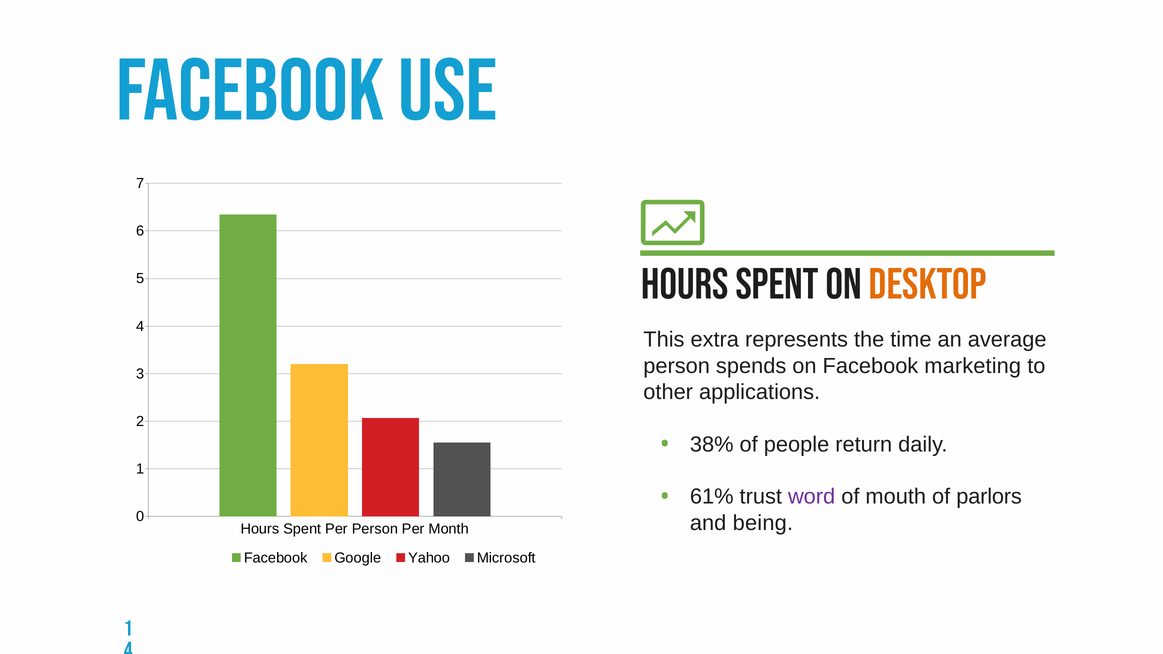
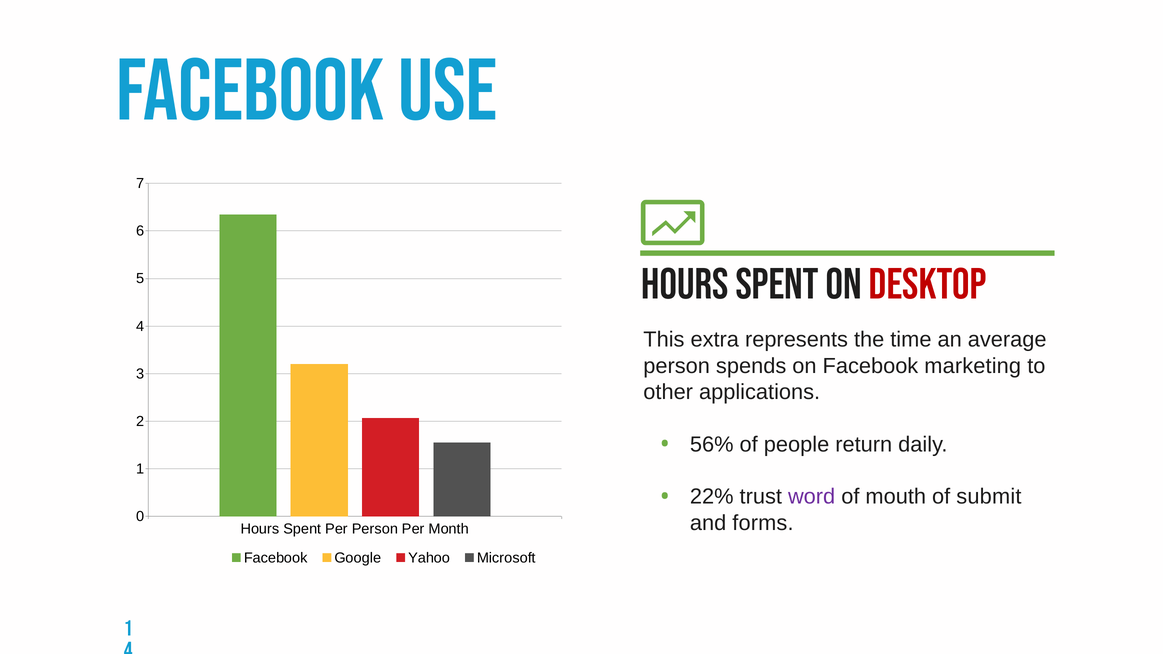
desktop colour: orange -> red
38%: 38% -> 56%
61%: 61% -> 22%
parlors: parlors -> submit
being: being -> forms
